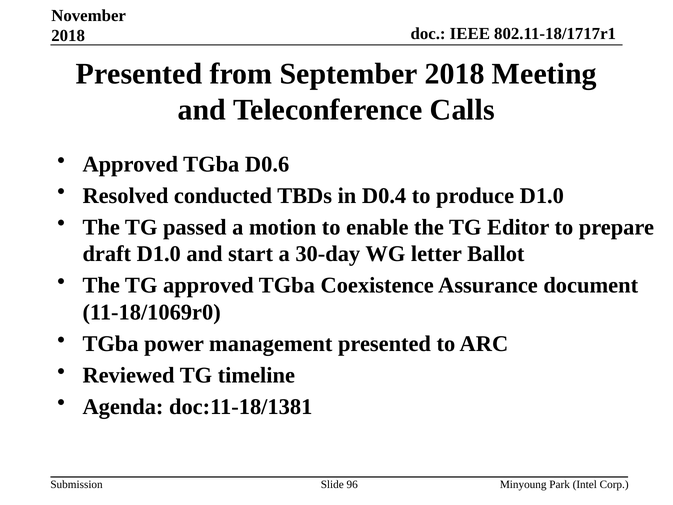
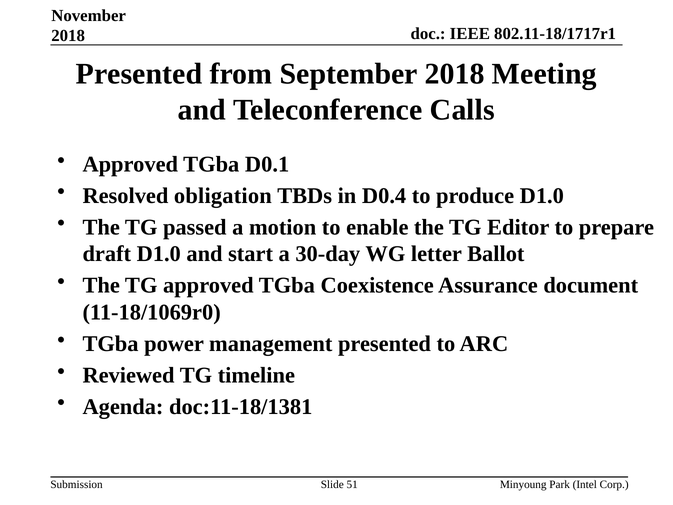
D0.6: D0.6 -> D0.1
conducted: conducted -> obligation
96: 96 -> 51
